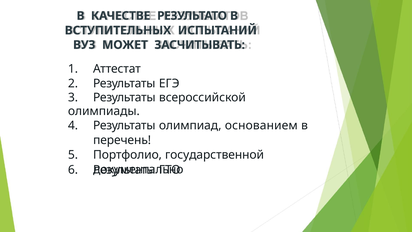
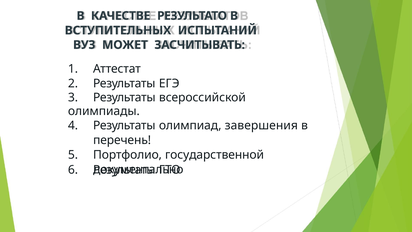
основанием: основанием -> завершения
